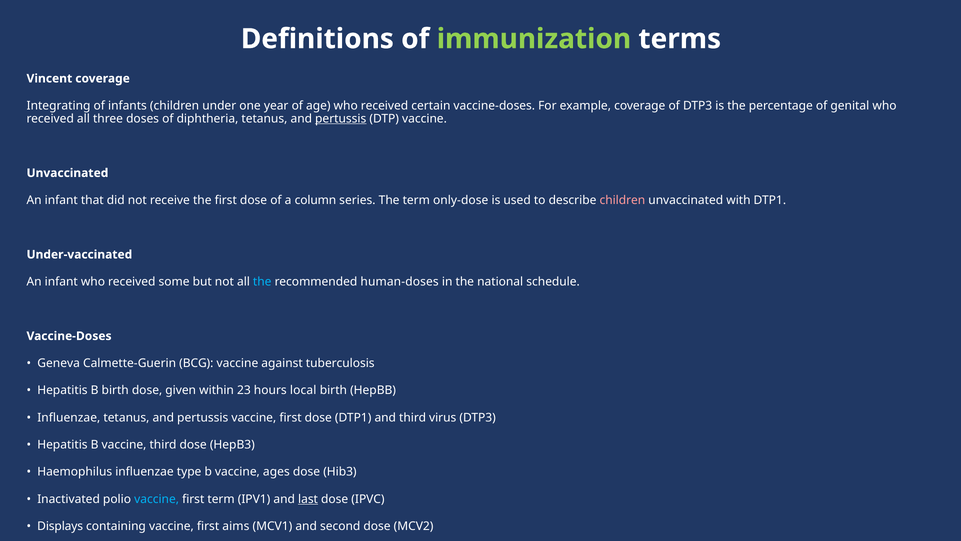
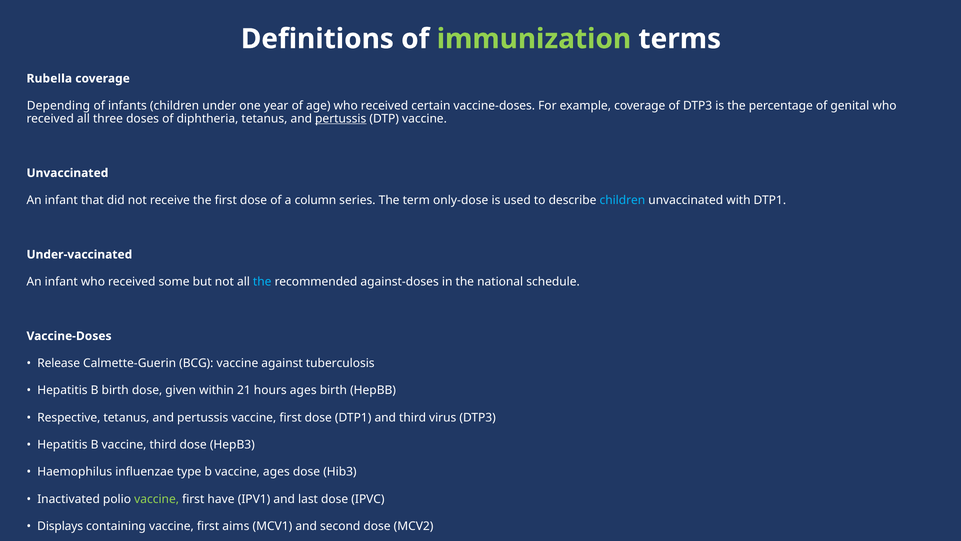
Vincent: Vincent -> Rubella
Integrating at (58, 106): Integrating -> Depending
children at (622, 200) colour: pink -> light blue
human-doses: human-doses -> against-doses
Geneva: Geneva -> Release
23: 23 -> 21
hours local: local -> ages
Influenzae at (69, 417): Influenzae -> Respective
vaccine at (157, 499) colour: light blue -> light green
first term: term -> have
last at (308, 499) underline: present -> none
